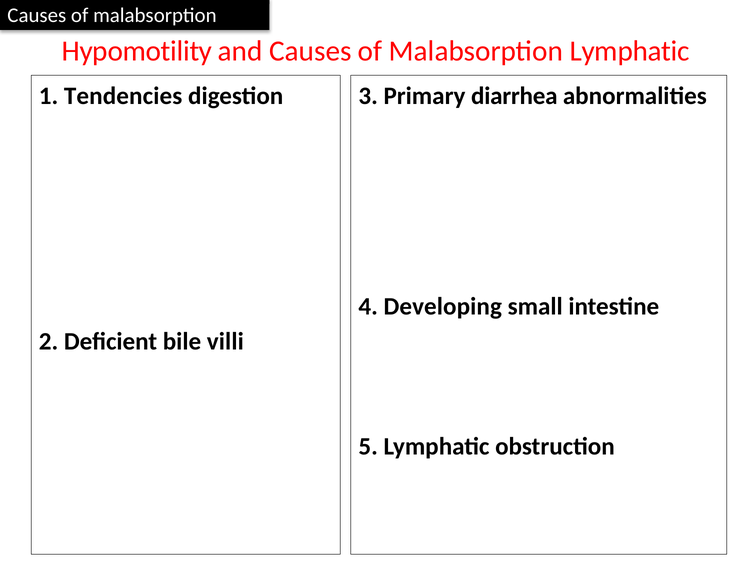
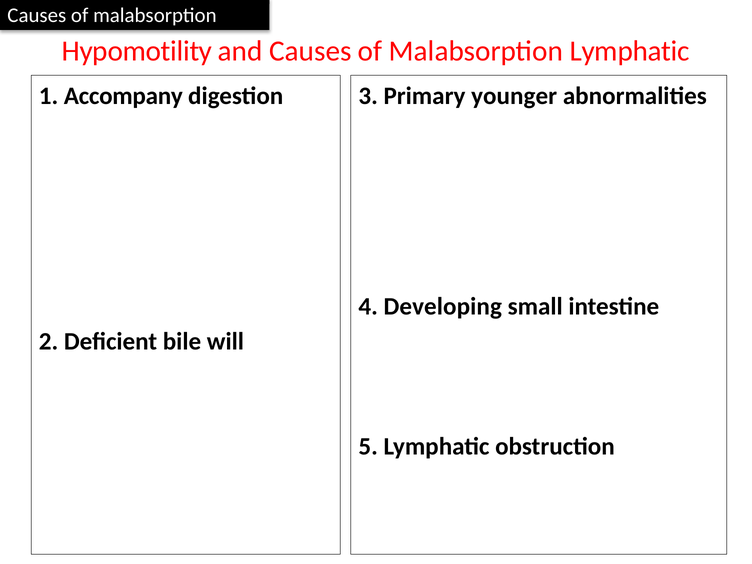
Tendencies: Tendencies -> Accompany
diarrhea: diarrhea -> younger
villi: villi -> will
